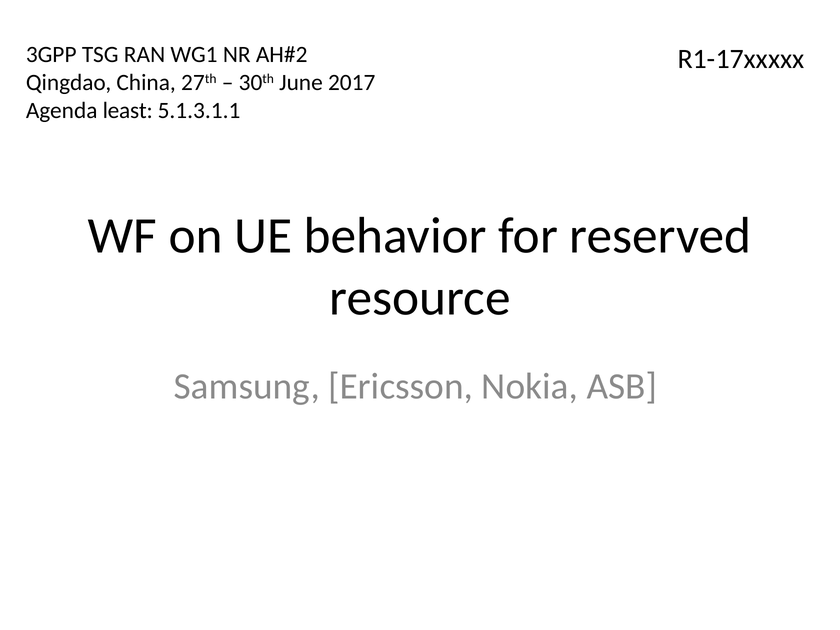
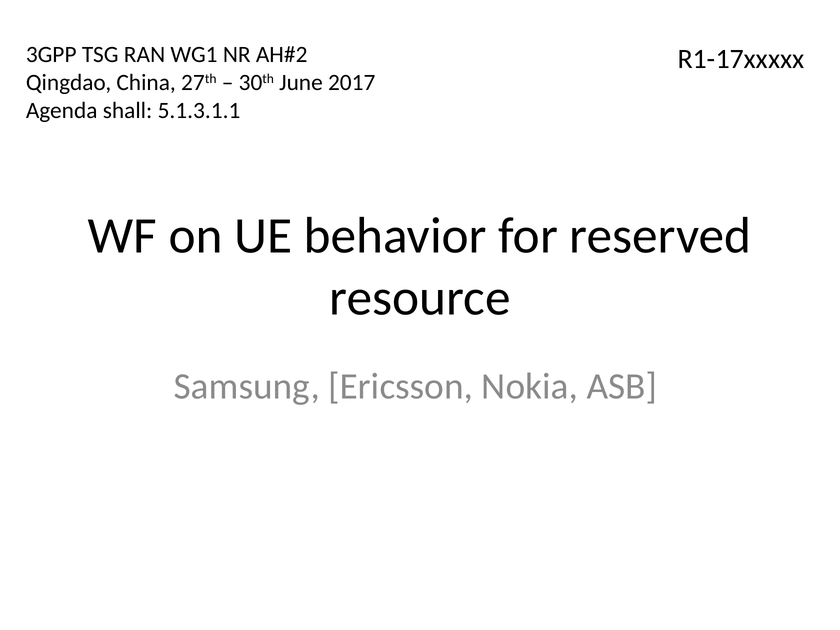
least: least -> shall
